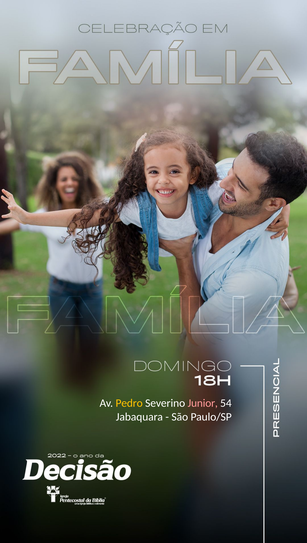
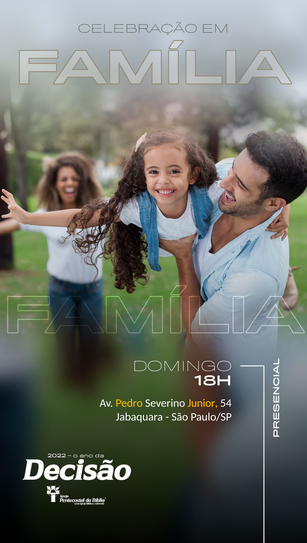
Junior colour: pink -> yellow
